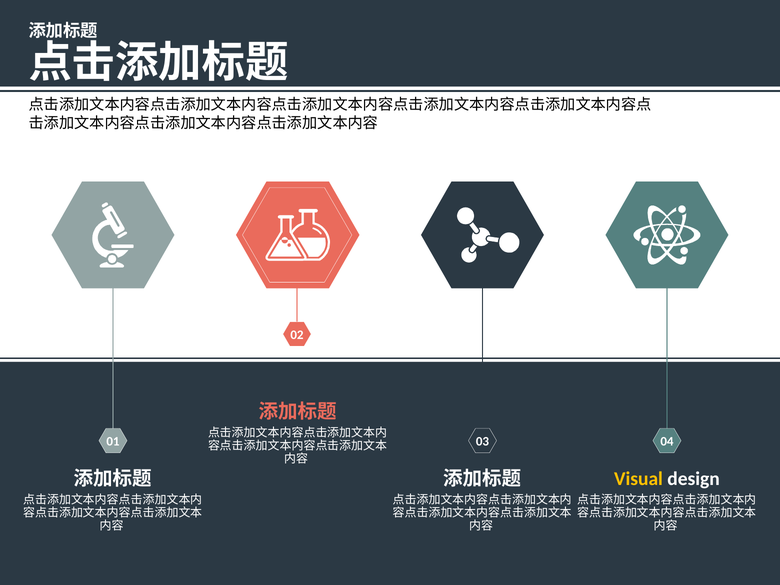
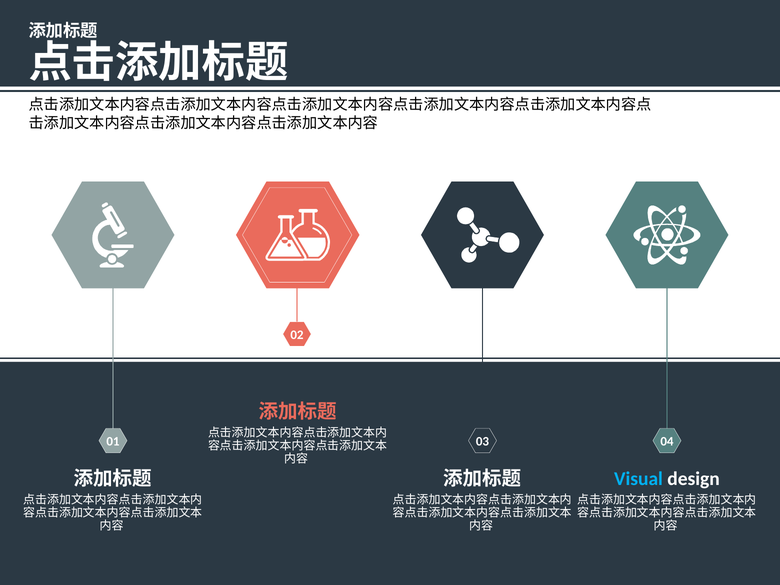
Visual colour: yellow -> light blue
